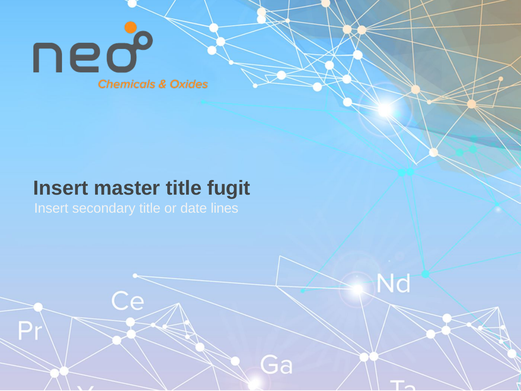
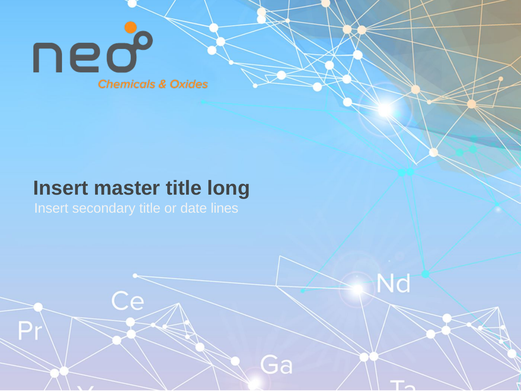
fugit: fugit -> long
